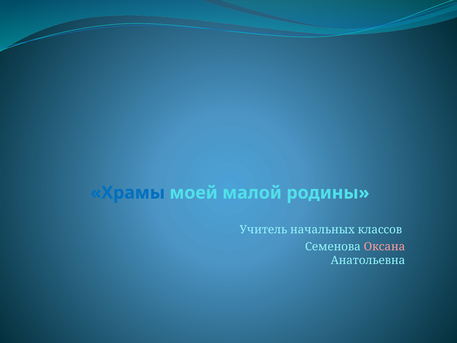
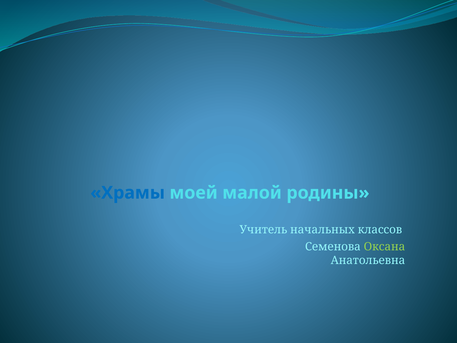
Оксана colour: pink -> light green
